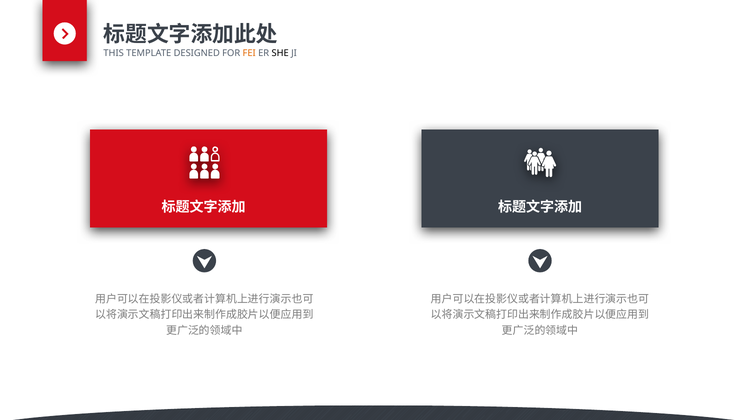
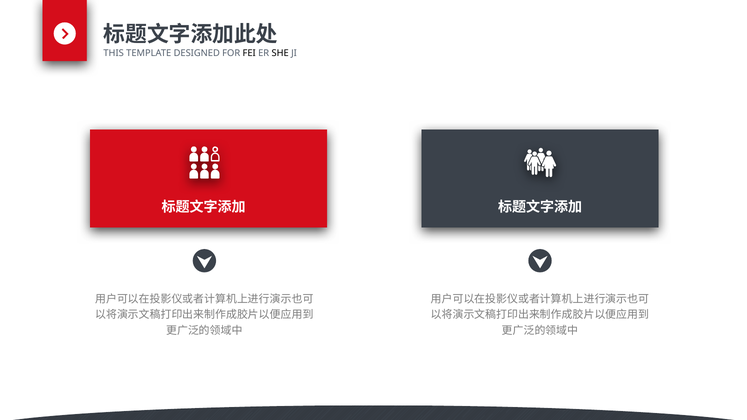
FEI colour: orange -> black
